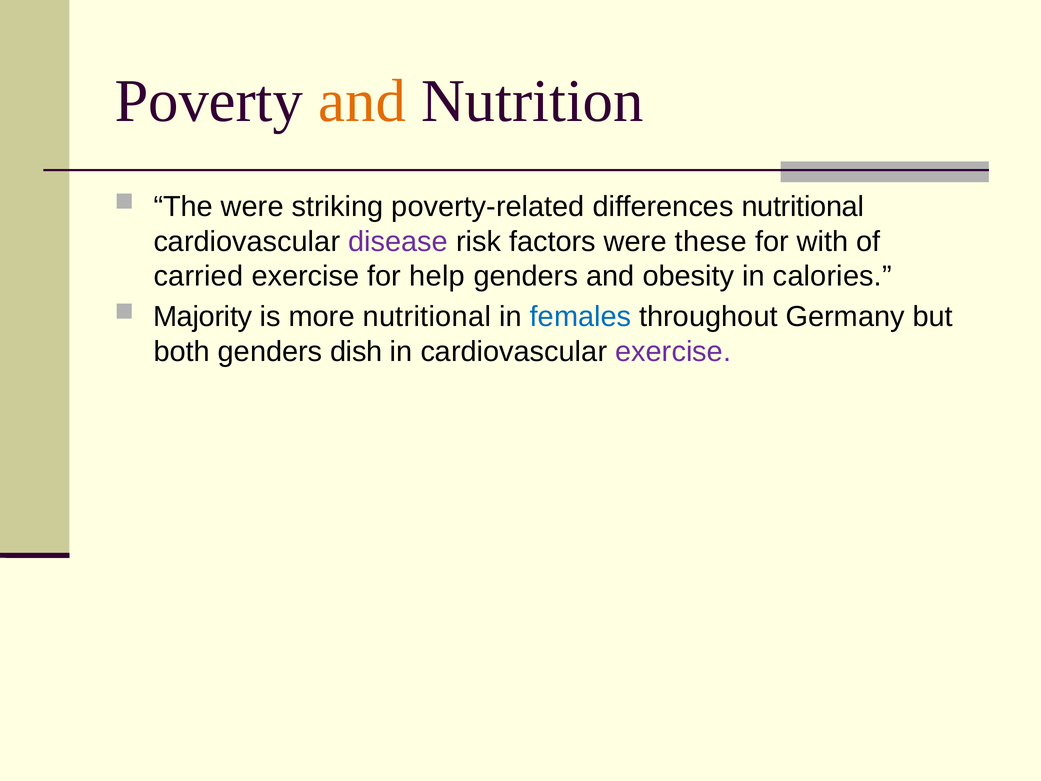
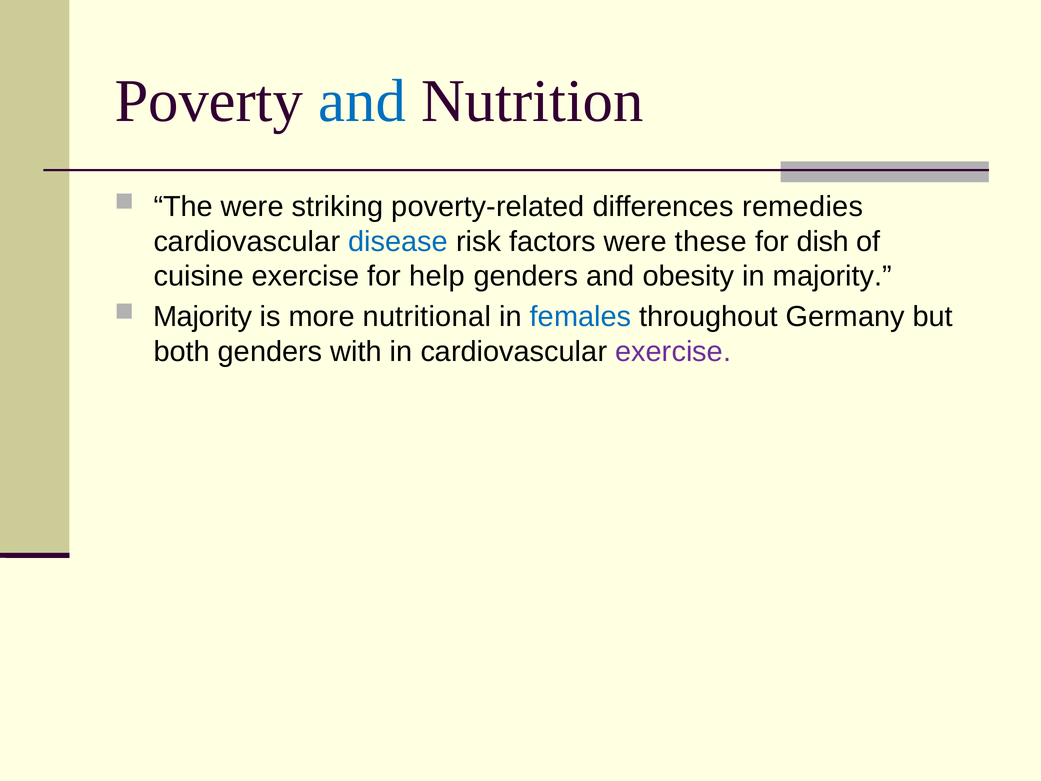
and at (362, 101) colour: orange -> blue
differences nutritional: nutritional -> remedies
disease colour: purple -> blue
with: with -> dish
carried: carried -> cuisine
in calories: calories -> majority
dish: dish -> with
